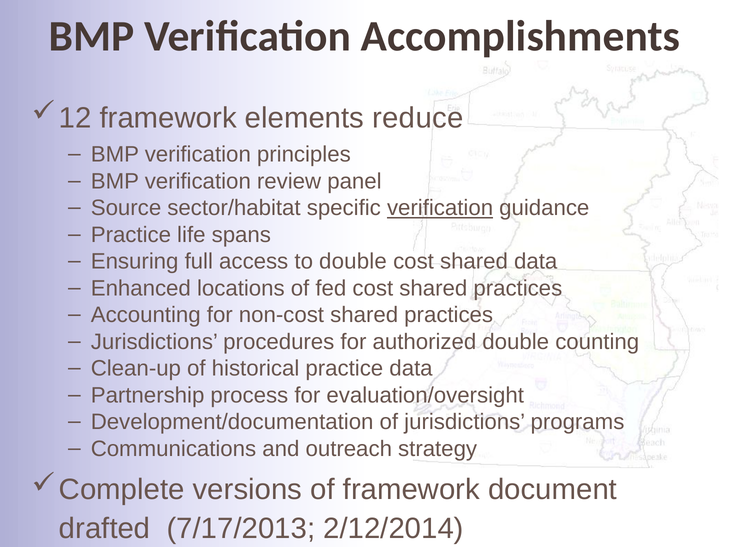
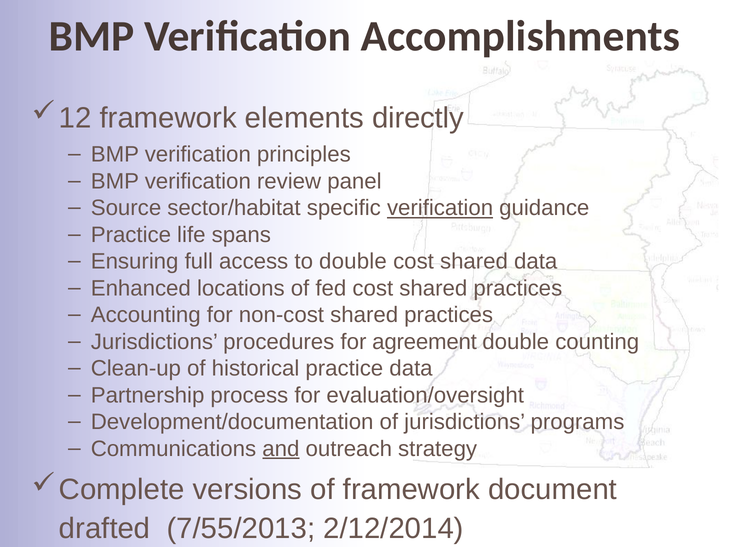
reduce: reduce -> directly
authorized: authorized -> agreement
and underline: none -> present
7/17/2013: 7/17/2013 -> 7/55/2013
